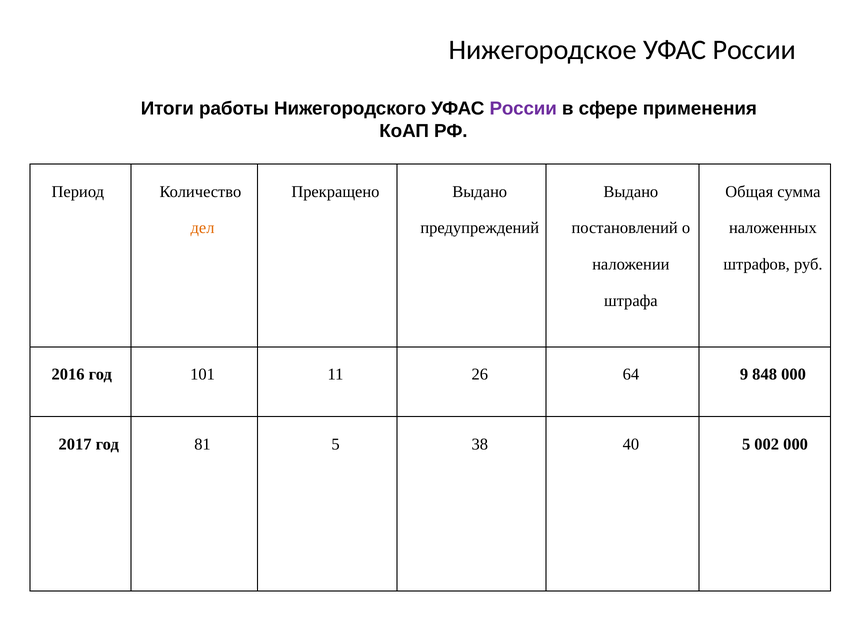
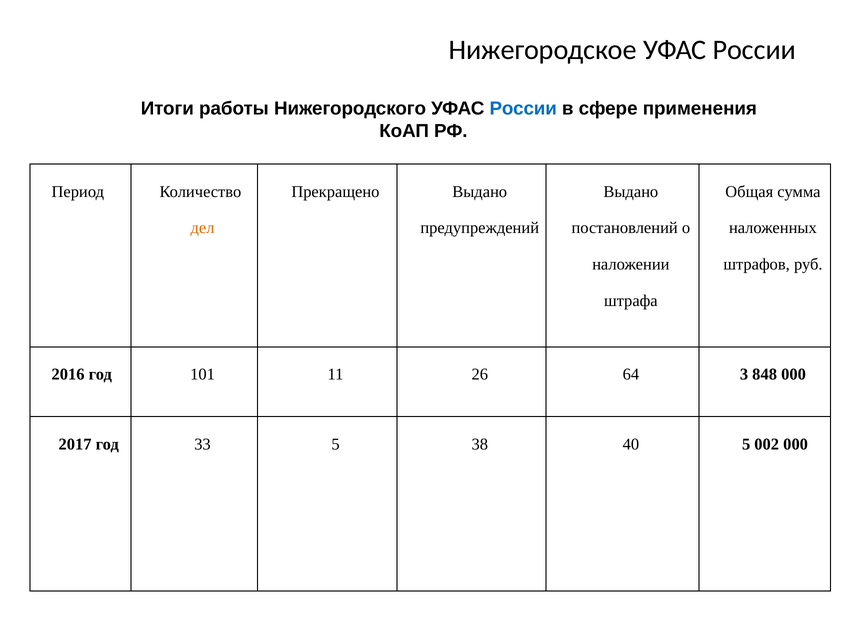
России at (523, 109) colour: purple -> blue
9: 9 -> 3
81: 81 -> 33
